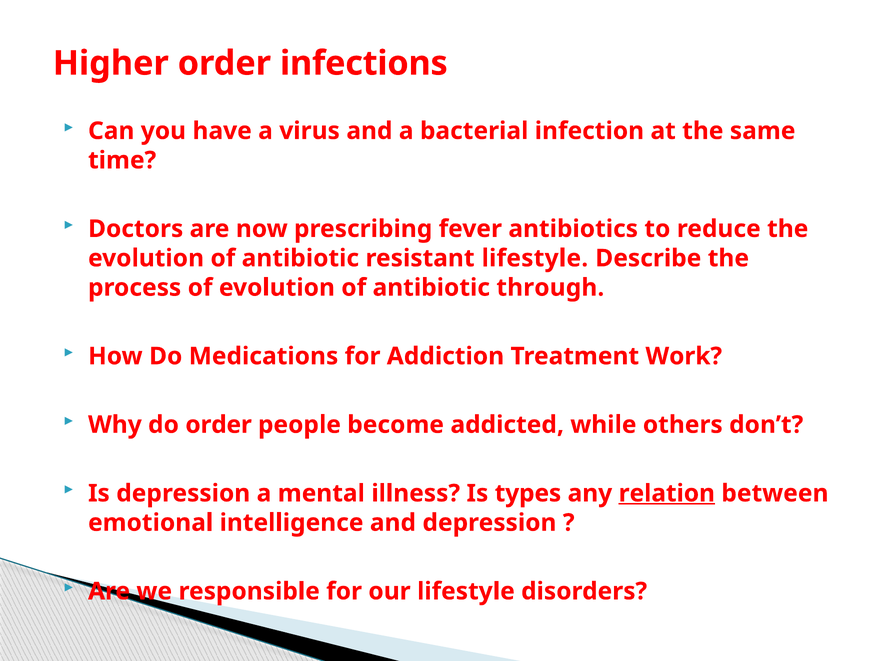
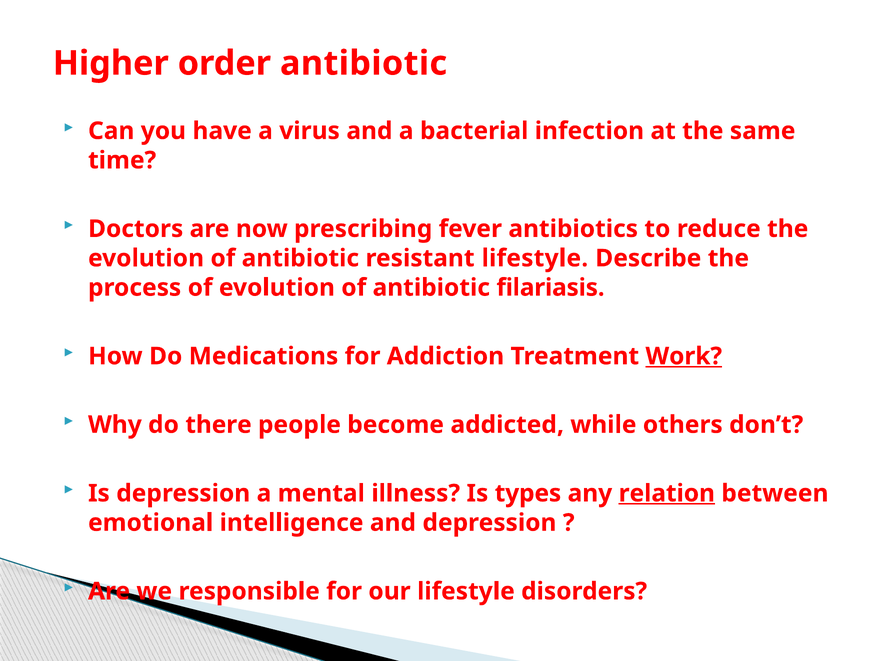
order infections: infections -> antibiotic
through: through -> filariasis
Work underline: none -> present
do order: order -> there
